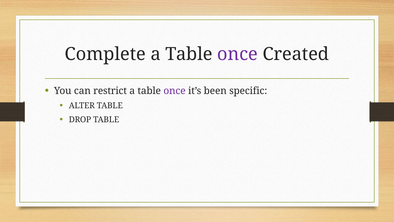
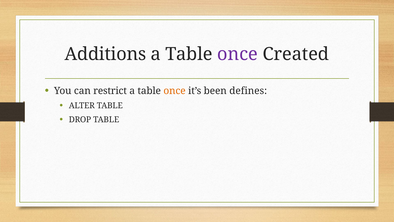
Complete: Complete -> Additions
once at (175, 91) colour: purple -> orange
specific: specific -> defines
